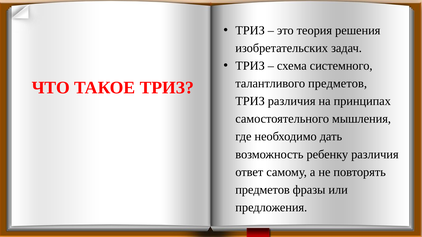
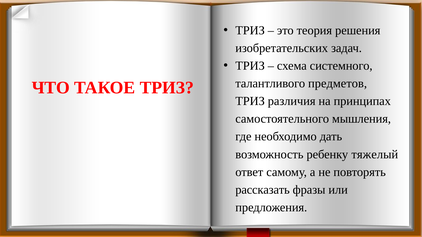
ребенку различия: различия -> тяжелый
предметов at (263, 190): предметов -> рассказать
